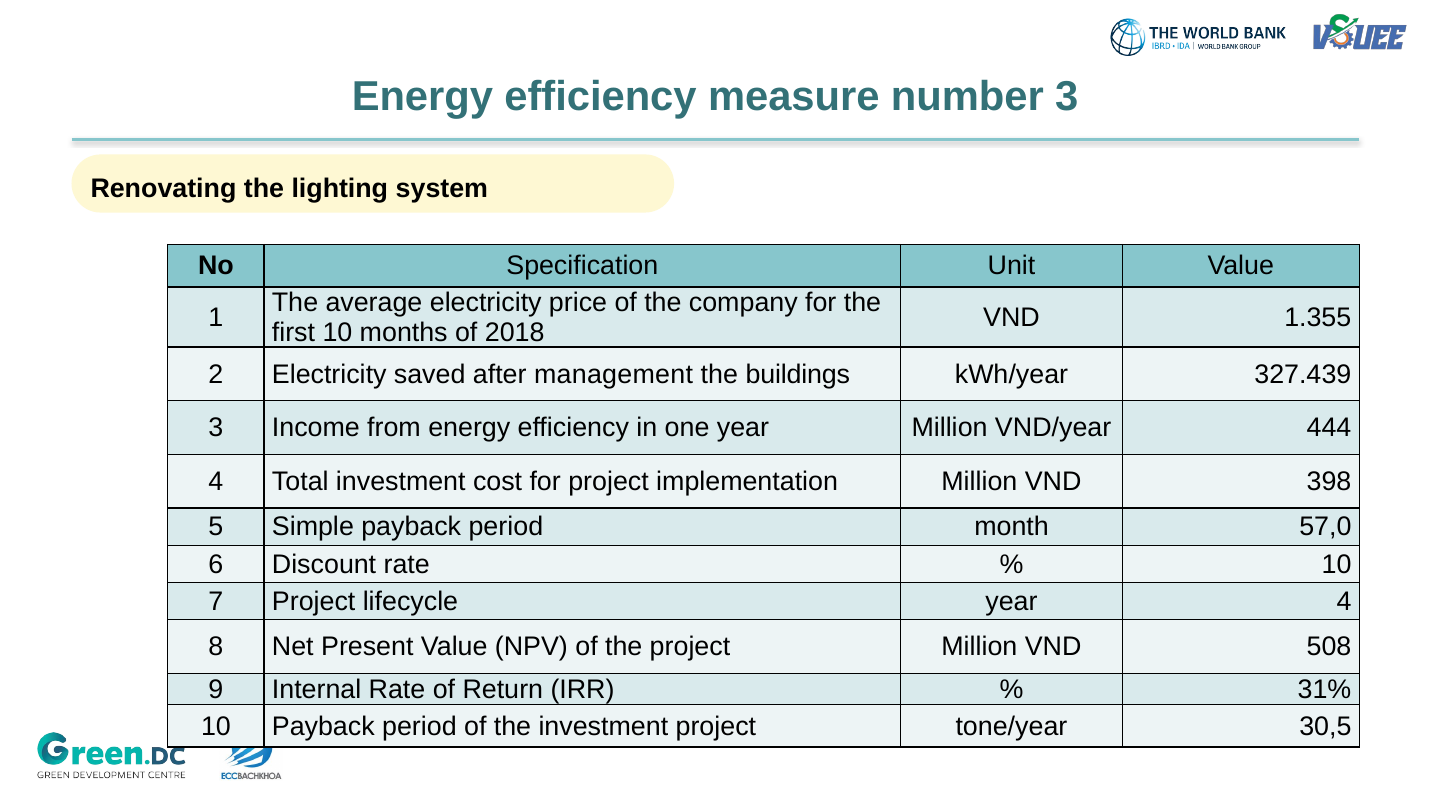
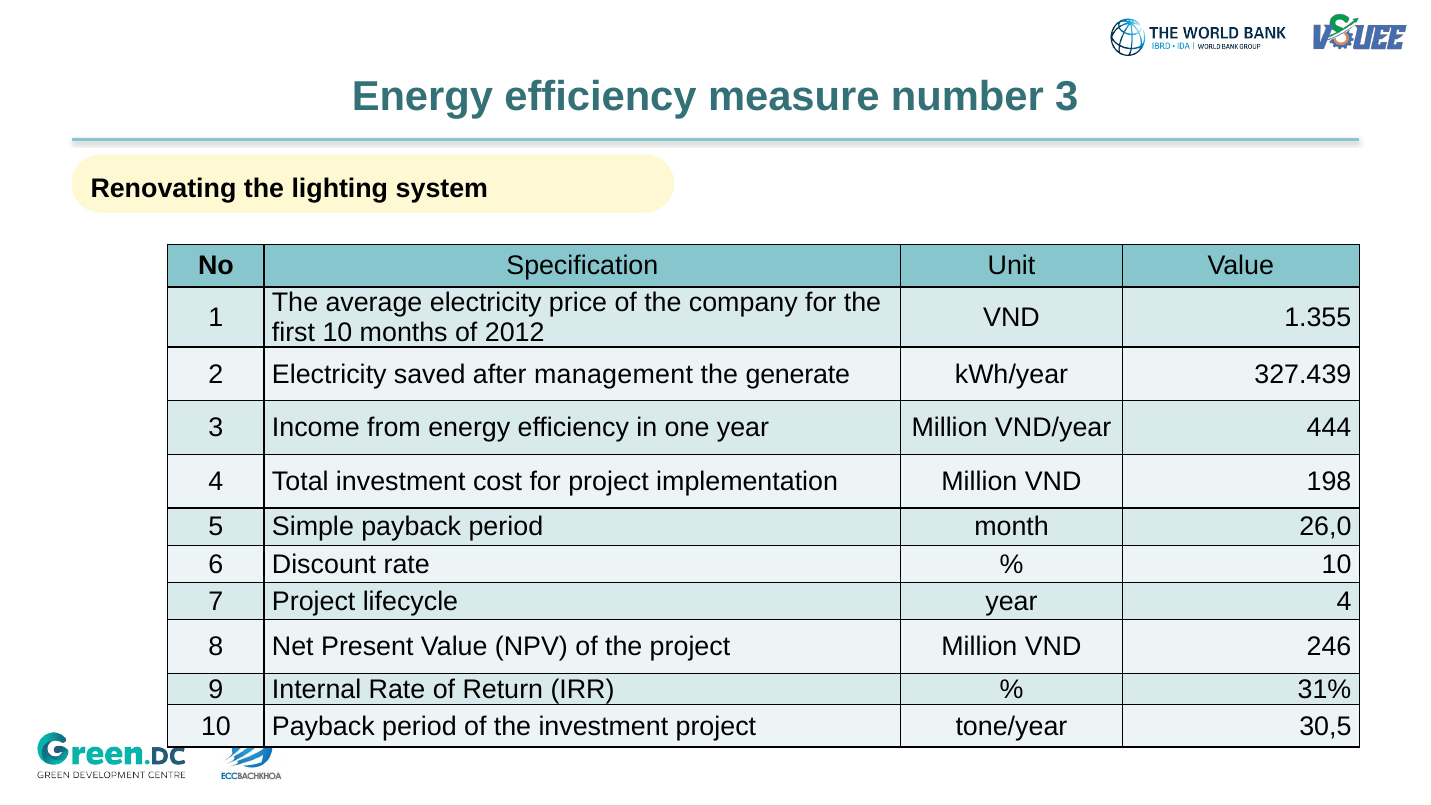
2018: 2018 -> 2012
buildings: buildings -> generate
398: 398 -> 198
57,0: 57,0 -> 26,0
508: 508 -> 246
